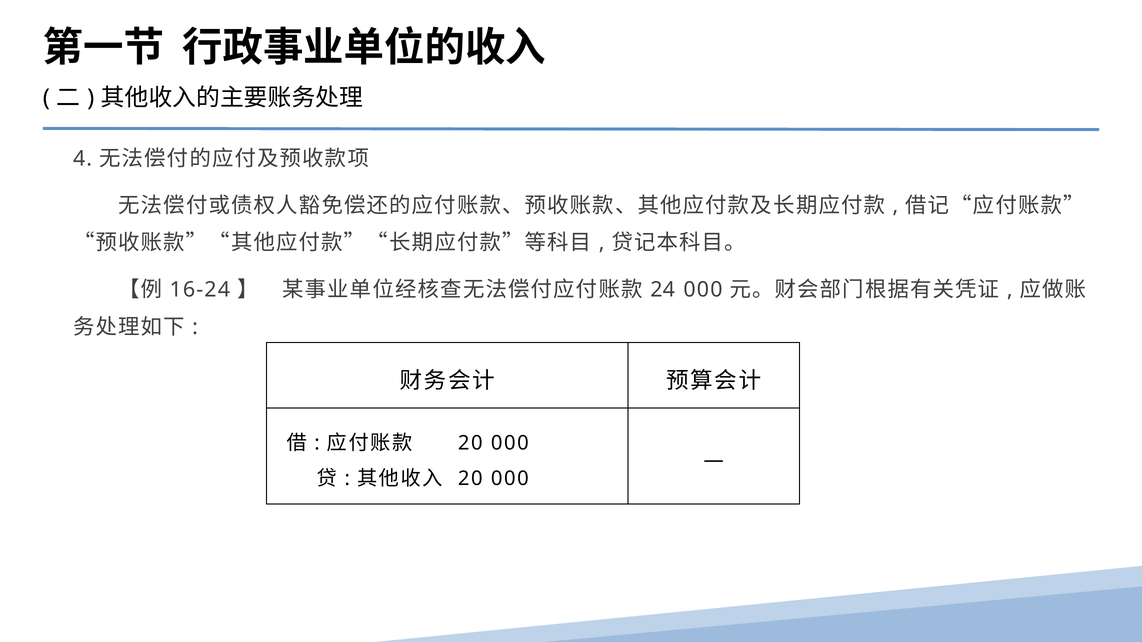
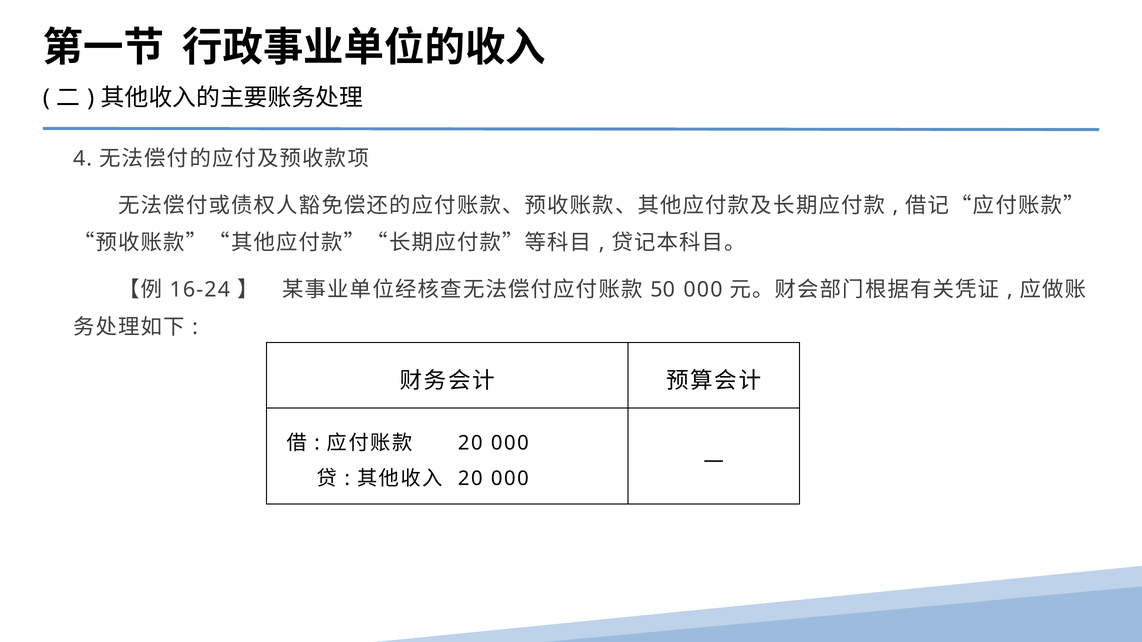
24: 24 -> 50
